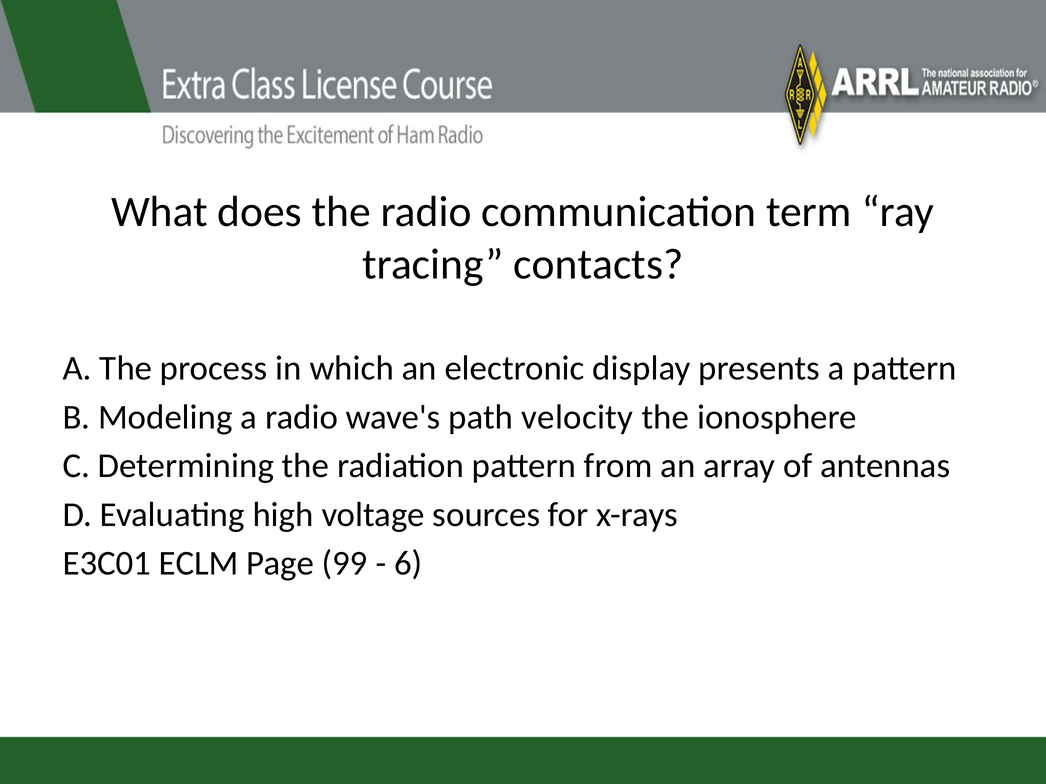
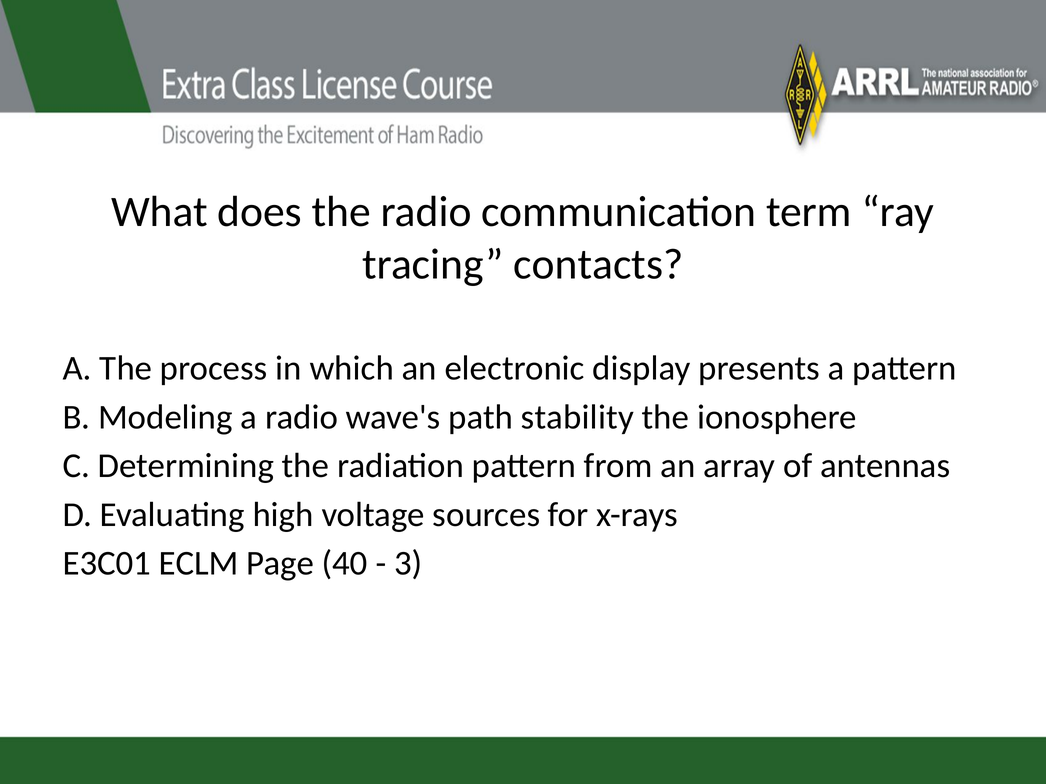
velocity: velocity -> stability
99: 99 -> 40
6: 6 -> 3
